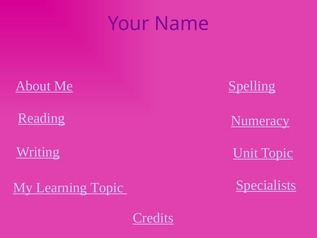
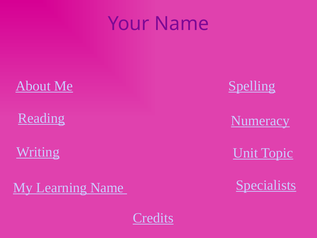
Learning Topic: Topic -> Name
